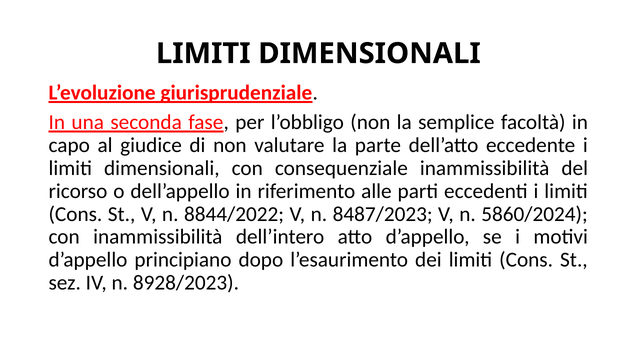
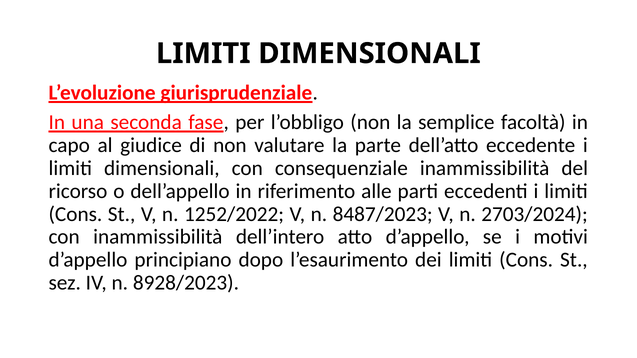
8844/2022: 8844/2022 -> 1252/2022
5860/2024: 5860/2024 -> 2703/2024
